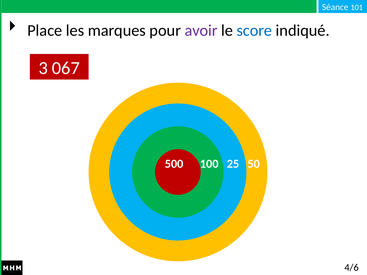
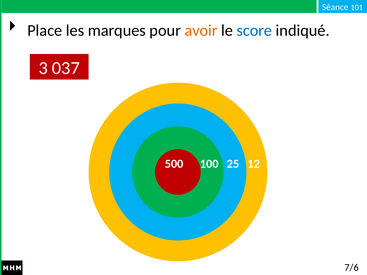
avoir colour: purple -> orange
067: 067 -> 037
50: 50 -> 12
4/6: 4/6 -> 7/6
